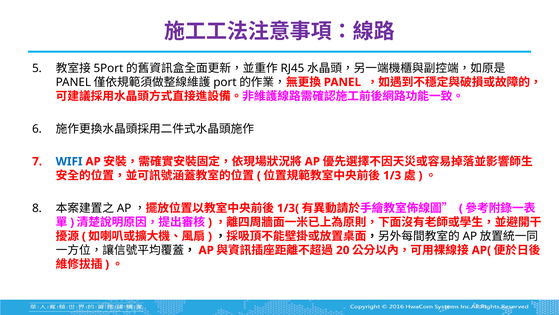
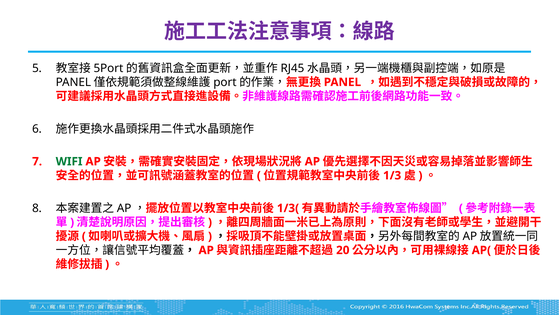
WIFI colour: blue -> green
